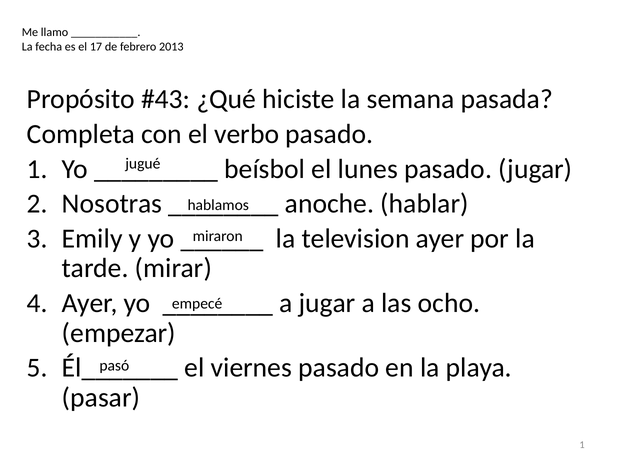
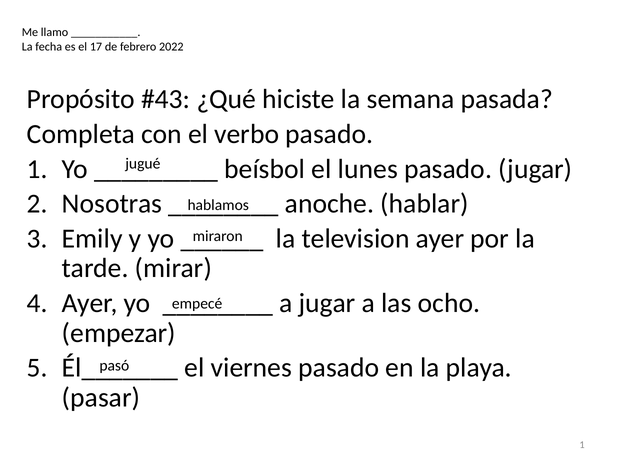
2013: 2013 -> 2022
